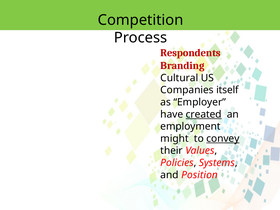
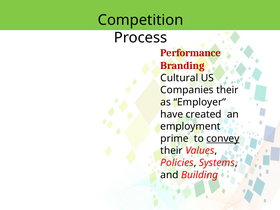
Respondents: Respondents -> Performance
Companies itself: itself -> their
created underline: present -> none
might: might -> prime
Position: Position -> Building
